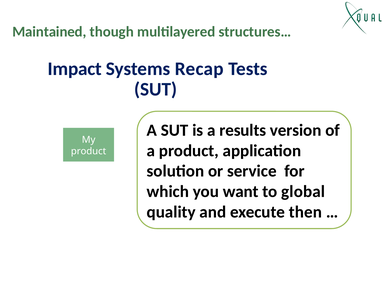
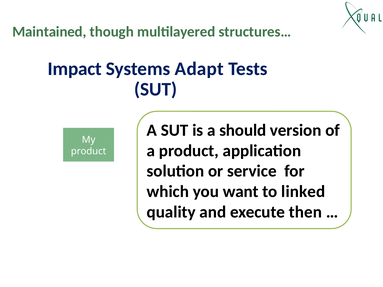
Recap: Recap -> Adapt
results: results -> should
global: global -> linked
